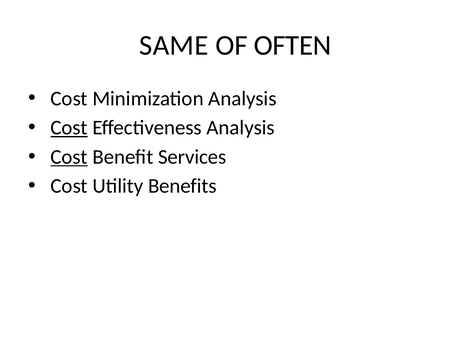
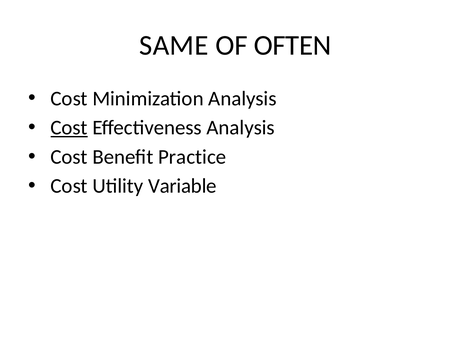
Cost at (69, 157) underline: present -> none
Services: Services -> Practice
Benefits: Benefits -> Variable
